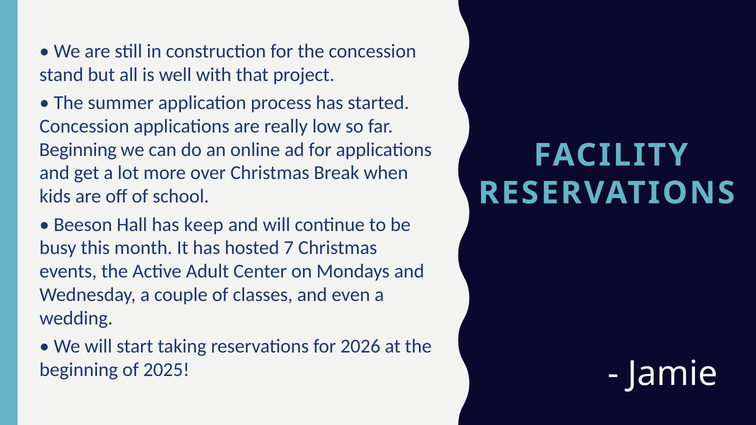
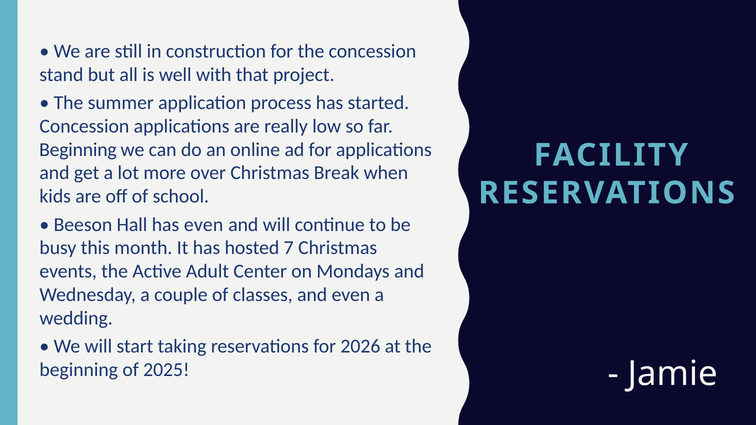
has keep: keep -> even
